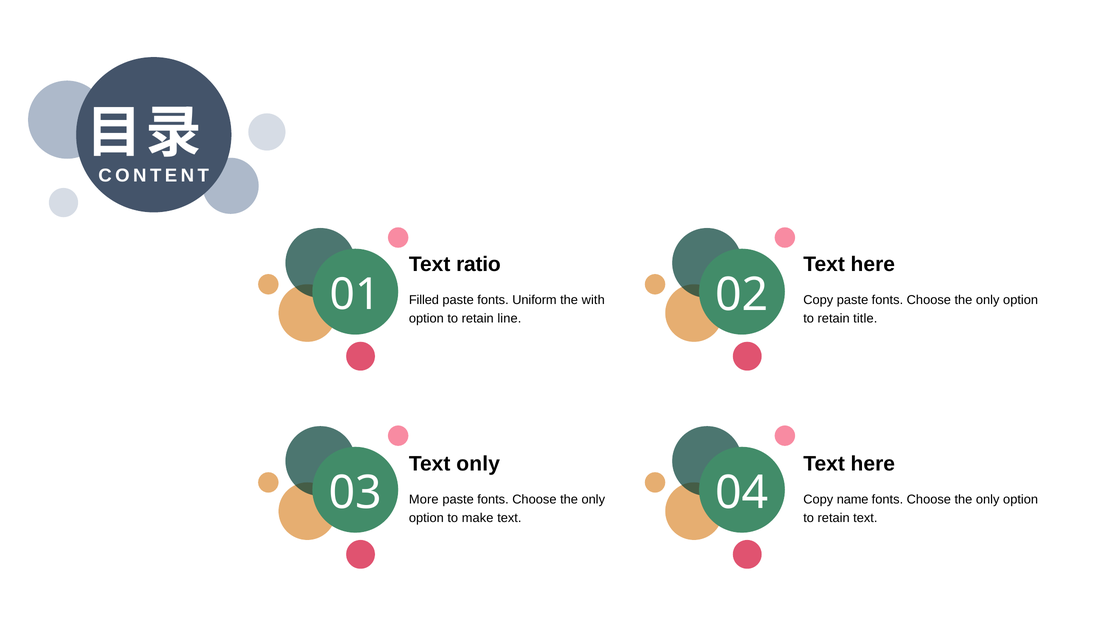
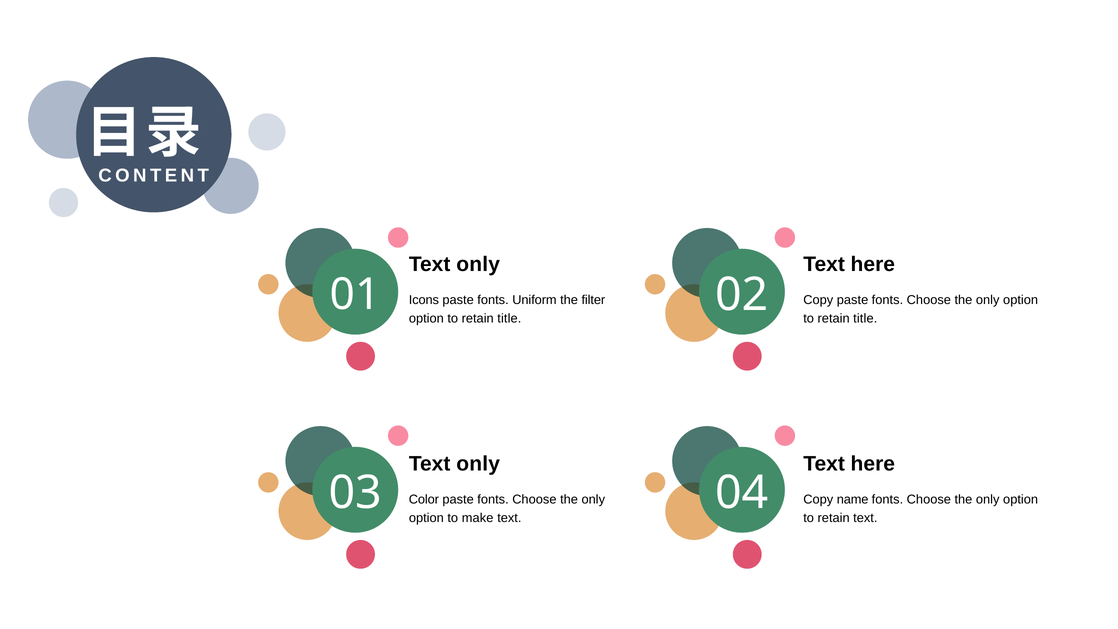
ratio at (478, 264): ratio -> only
Filled: Filled -> Icons
with: with -> filter
line at (509, 318): line -> title
More: More -> Color
